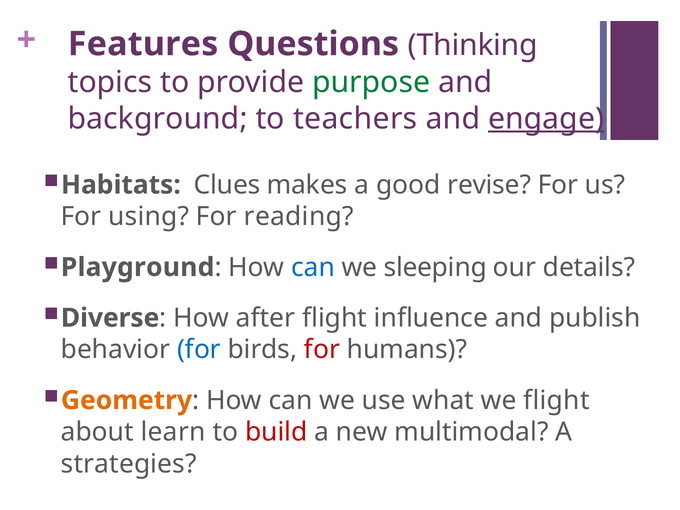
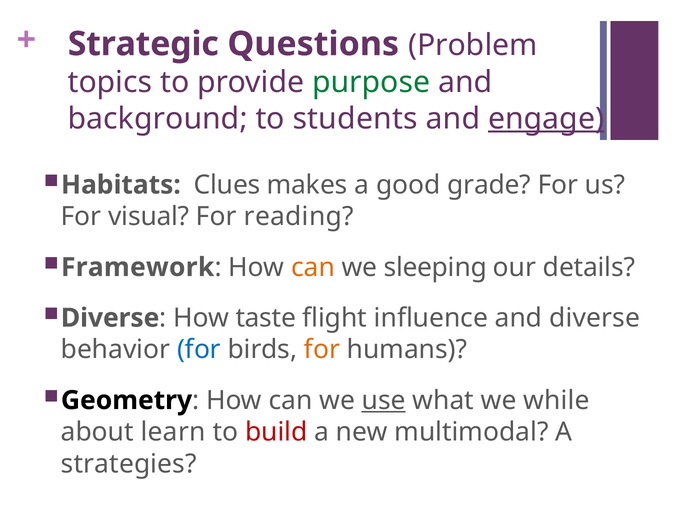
Features: Features -> Strategic
Thinking: Thinking -> Problem
teachers: teachers -> students
revise: revise -> grade
using: using -> visual
Playground: Playground -> Framework
can at (313, 267) colour: blue -> orange
after: after -> taste
and publish: publish -> diverse
for at (322, 350) colour: red -> orange
Geometry colour: orange -> black
use underline: none -> present
we flight: flight -> while
